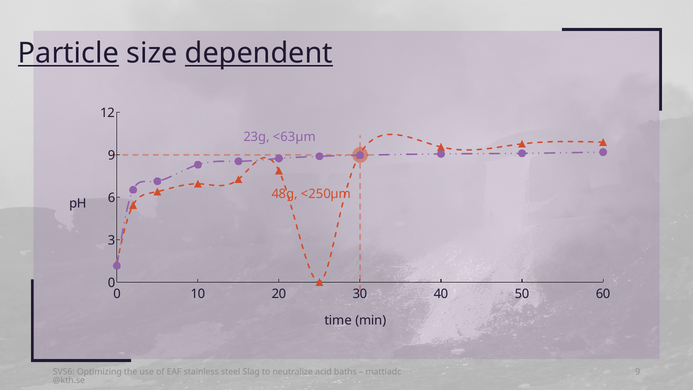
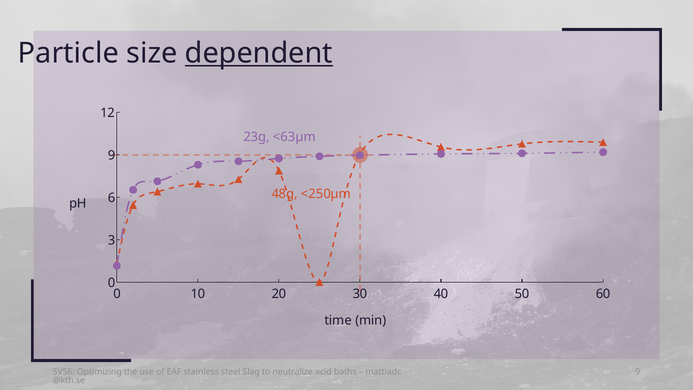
Particle underline: present -> none
